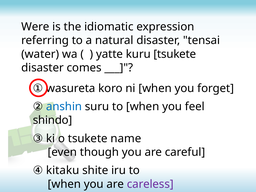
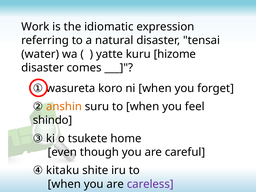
Were: Were -> Work
kuru tsukete: tsukete -> hizome
anshin colour: blue -> orange
name: name -> home
